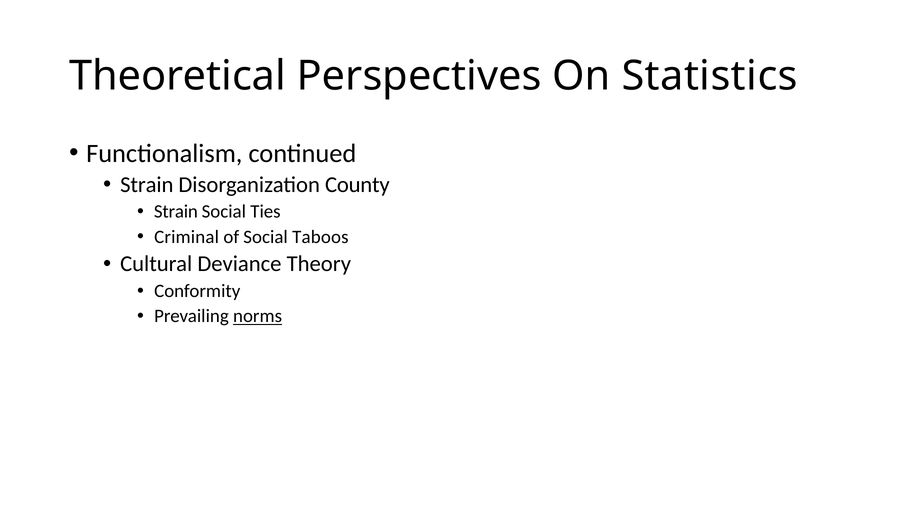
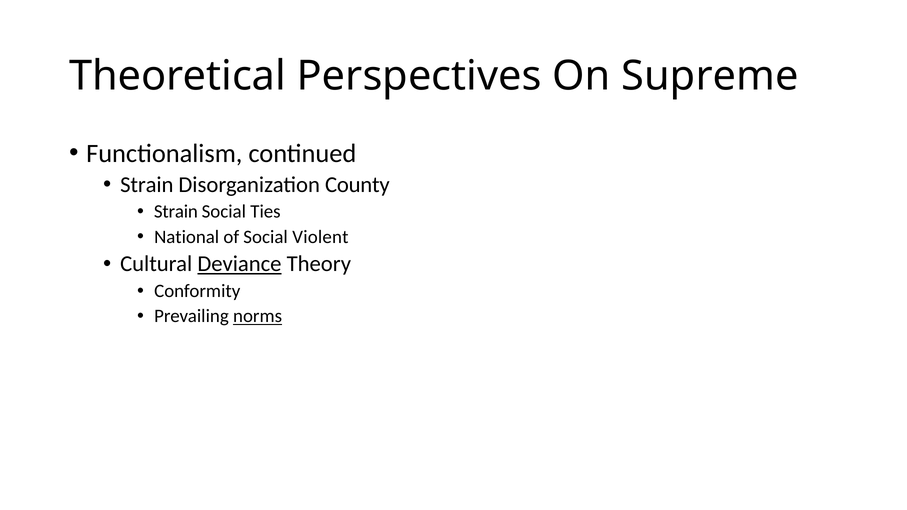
Statistics: Statistics -> Supreme
Criminal: Criminal -> National
Taboos: Taboos -> Violent
Deviance underline: none -> present
